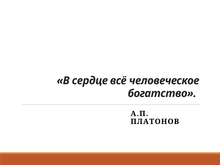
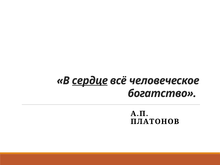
сердце underline: none -> present
